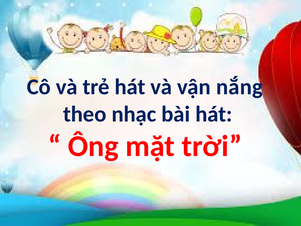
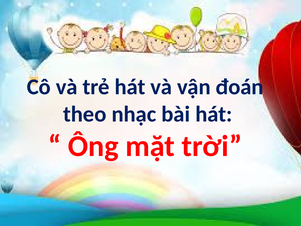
nắng: nắng -> đoán
